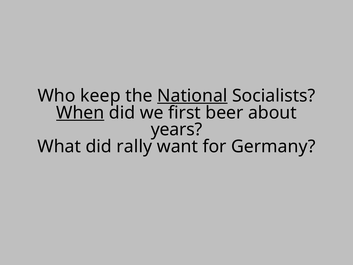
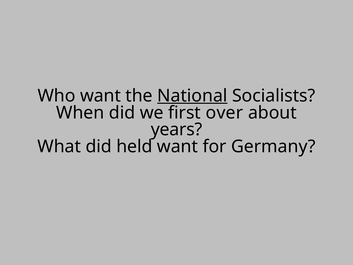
Who keep: keep -> want
When underline: present -> none
beer: beer -> over
rally: rally -> held
